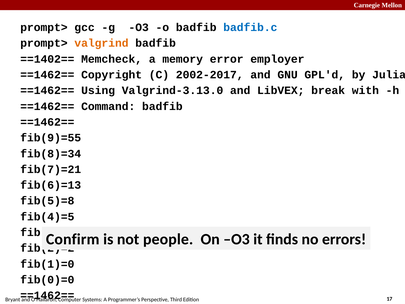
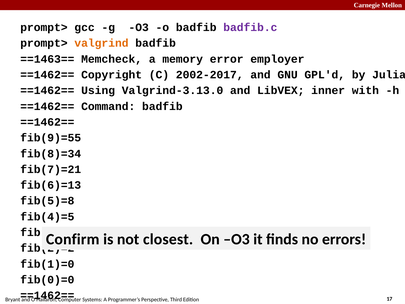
badfib.c colour: blue -> purple
==1402==: ==1402== -> ==1463==
break: break -> inner
people: people -> closest
